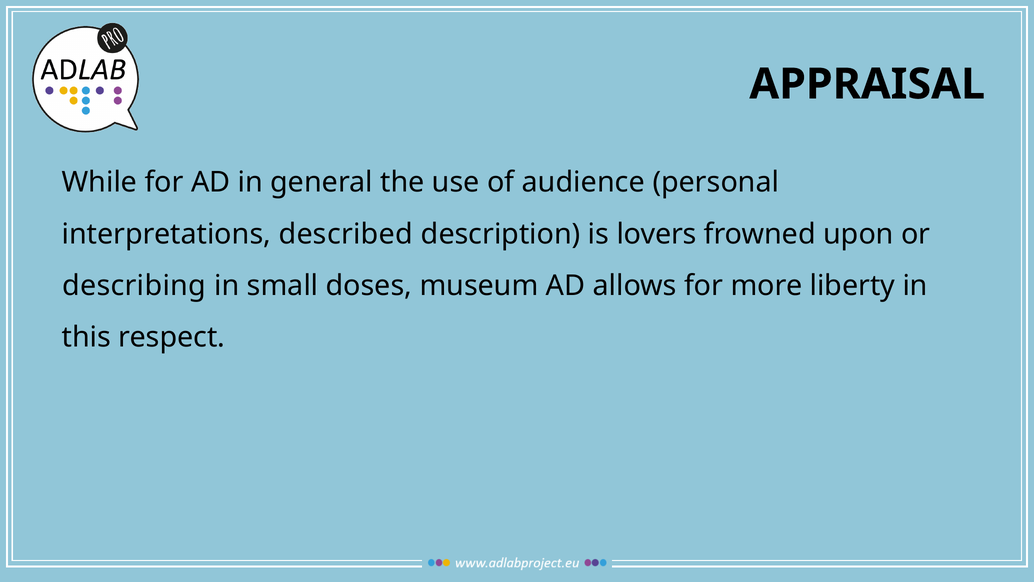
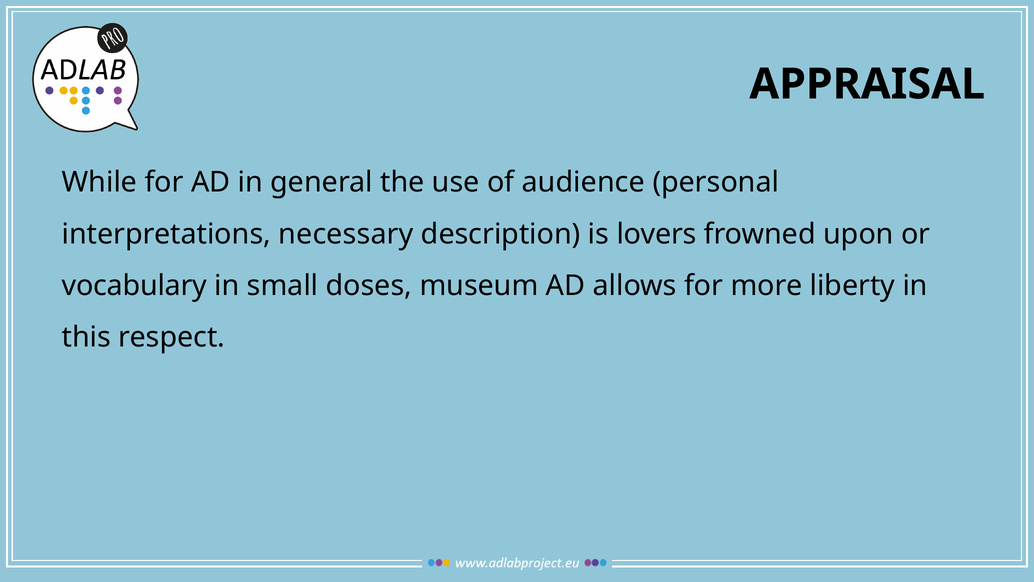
described: described -> necessary
describing: describing -> vocabulary
